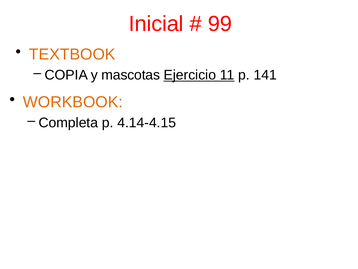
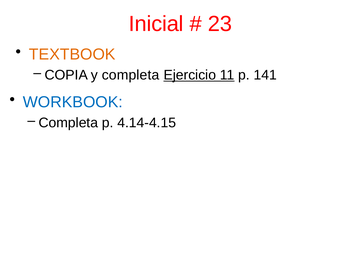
99: 99 -> 23
y mascotas: mascotas -> completa
WORKBOOK colour: orange -> blue
